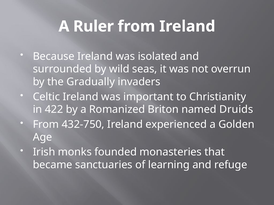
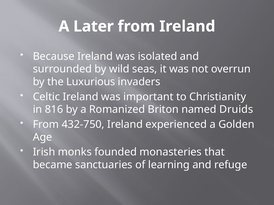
Ruler: Ruler -> Later
Gradually: Gradually -> Luxurious
422: 422 -> 816
